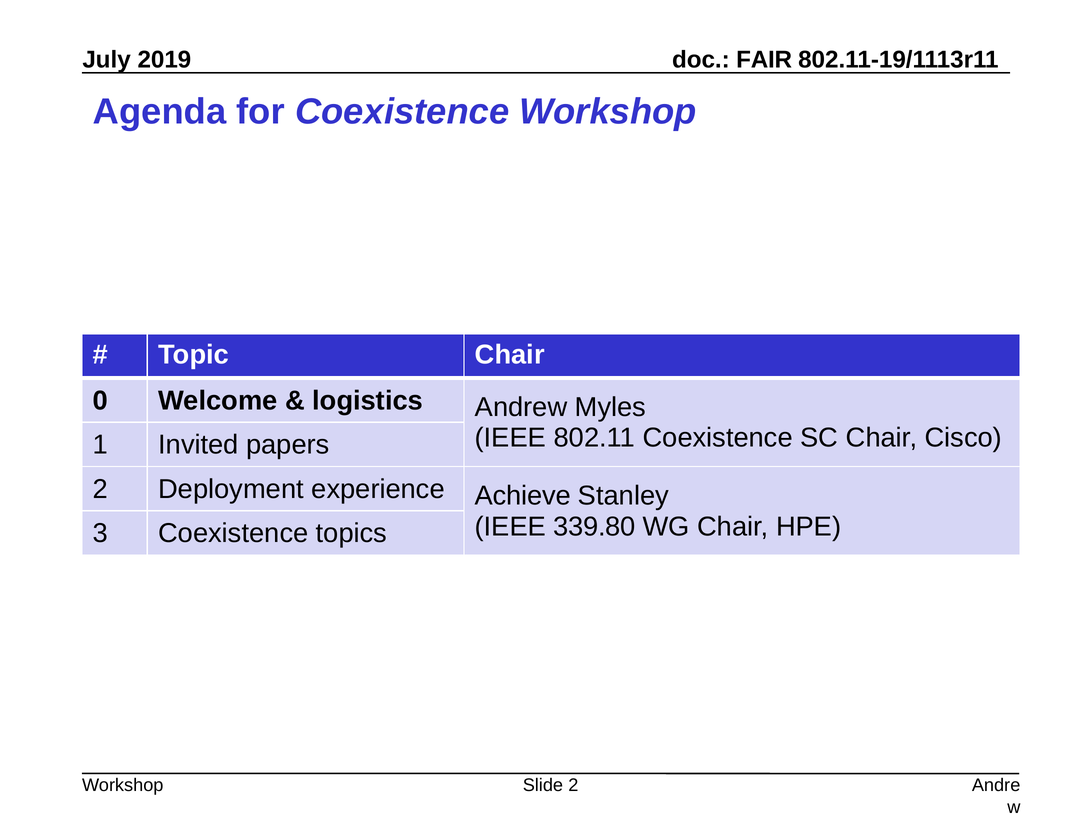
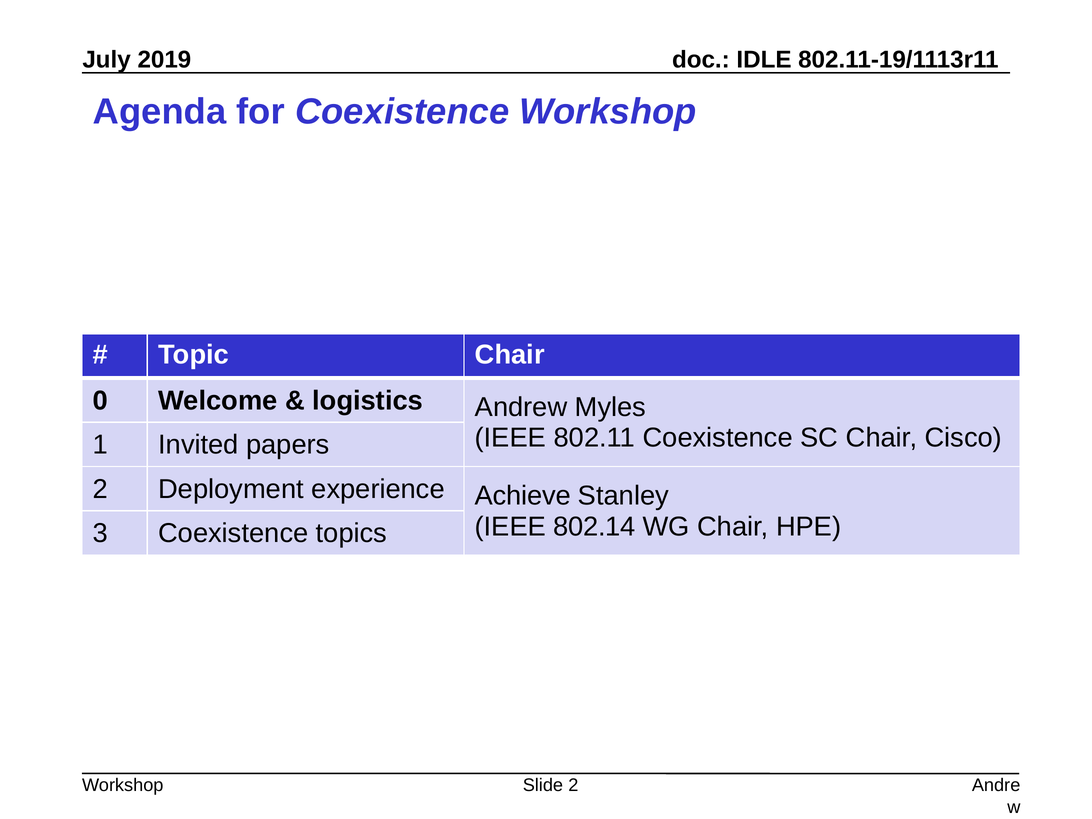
FAIR: FAIR -> IDLE
339.80: 339.80 -> 802.14
